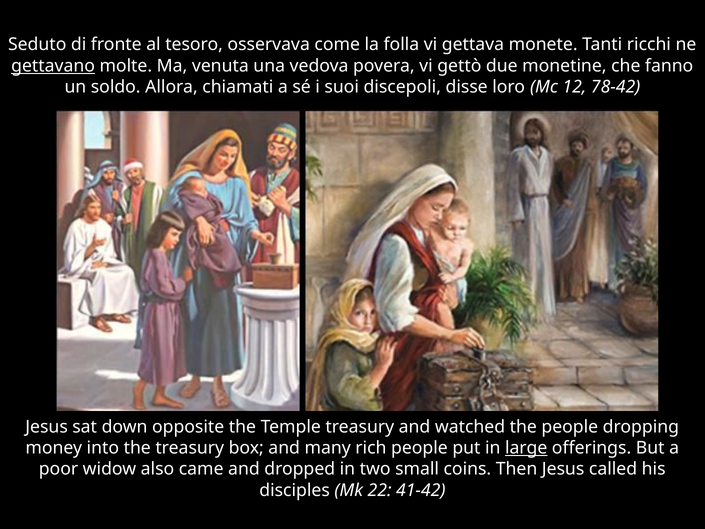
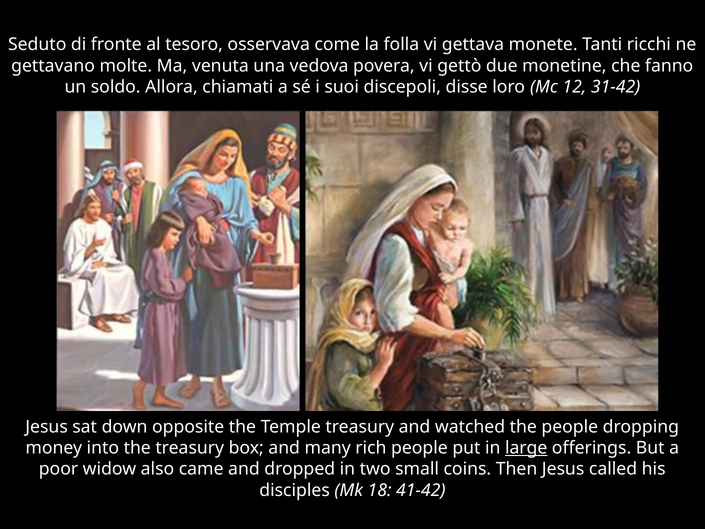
gettavano underline: present -> none
78-42: 78-42 -> 31-42
22: 22 -> 18
